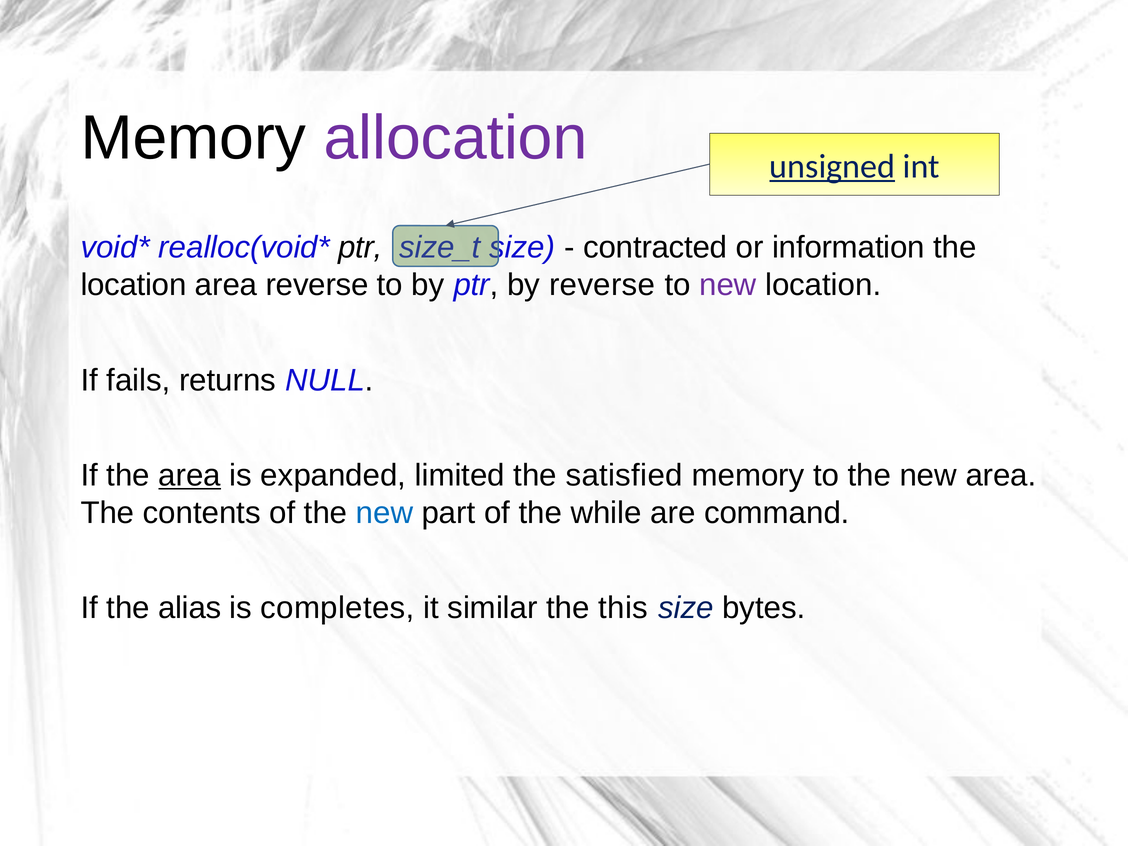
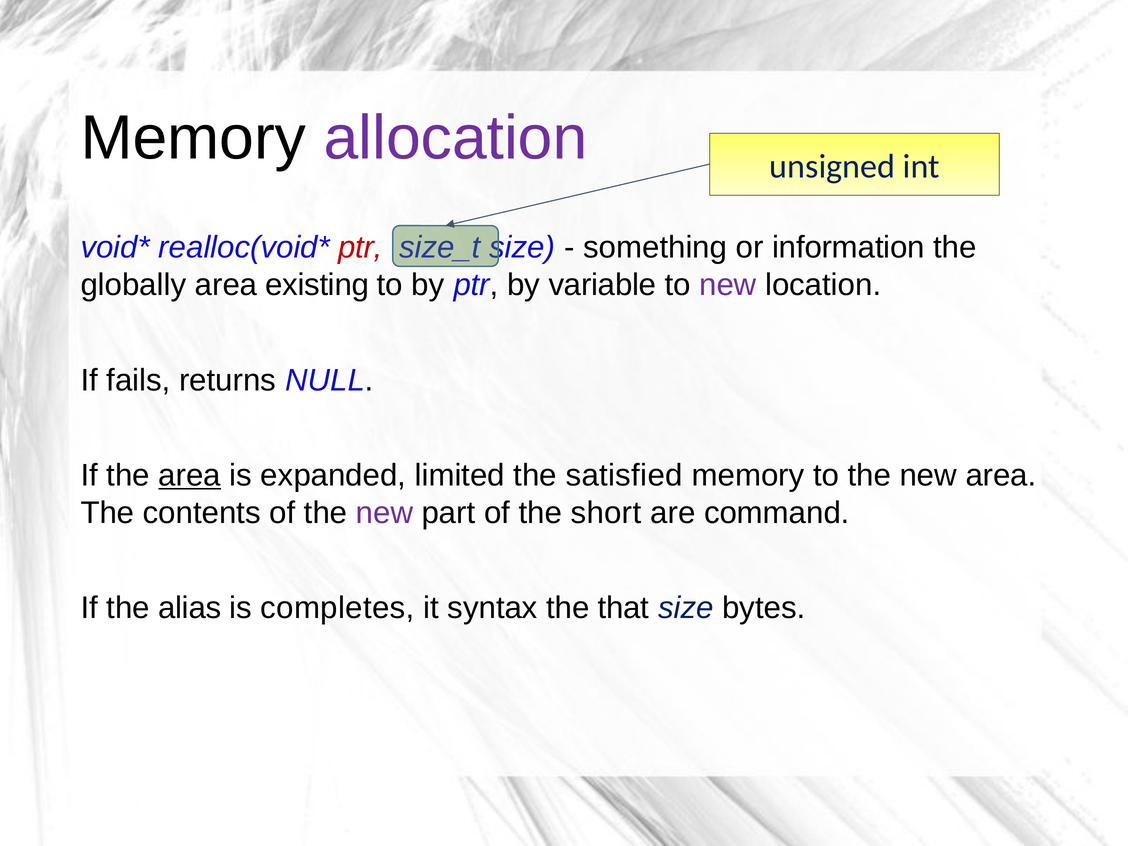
unsigned underline: present -> none
ptr at (360, 248) colour: black -> red
contracted: contracted -> something
location at (133, 285): location -> globally
area reverse: reverse -> existing
by reverse: reverse -> variable
new at (385, 513) colour: blue -> purple
while: while -> short
similar: similar -> syntax
this: this -> that
